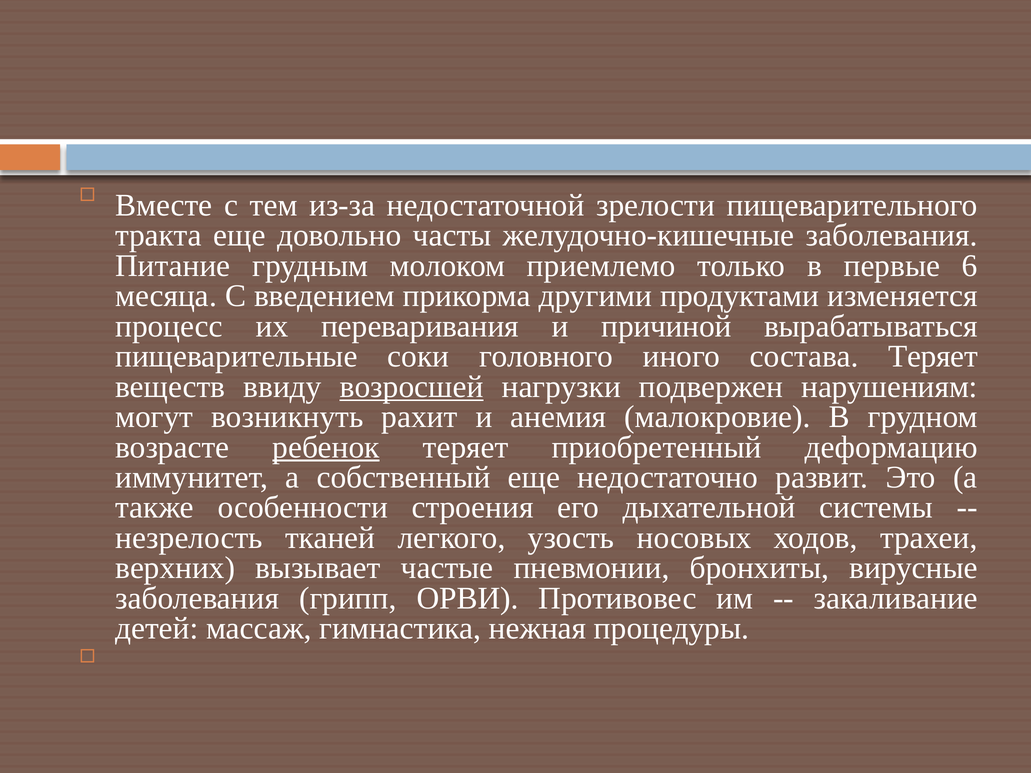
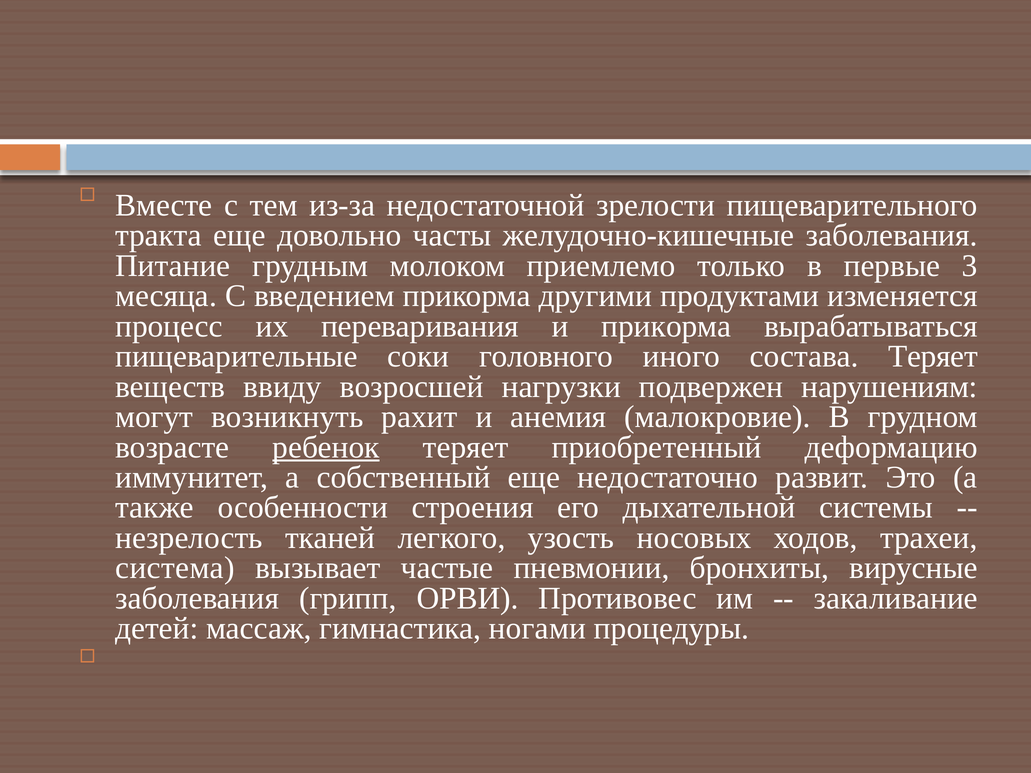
6: 6 -> 3
и причиной: причиной -> прикорма
возросшей underline: present -> none
верхних: верхних -> система
нежная: нежная -> ногами
